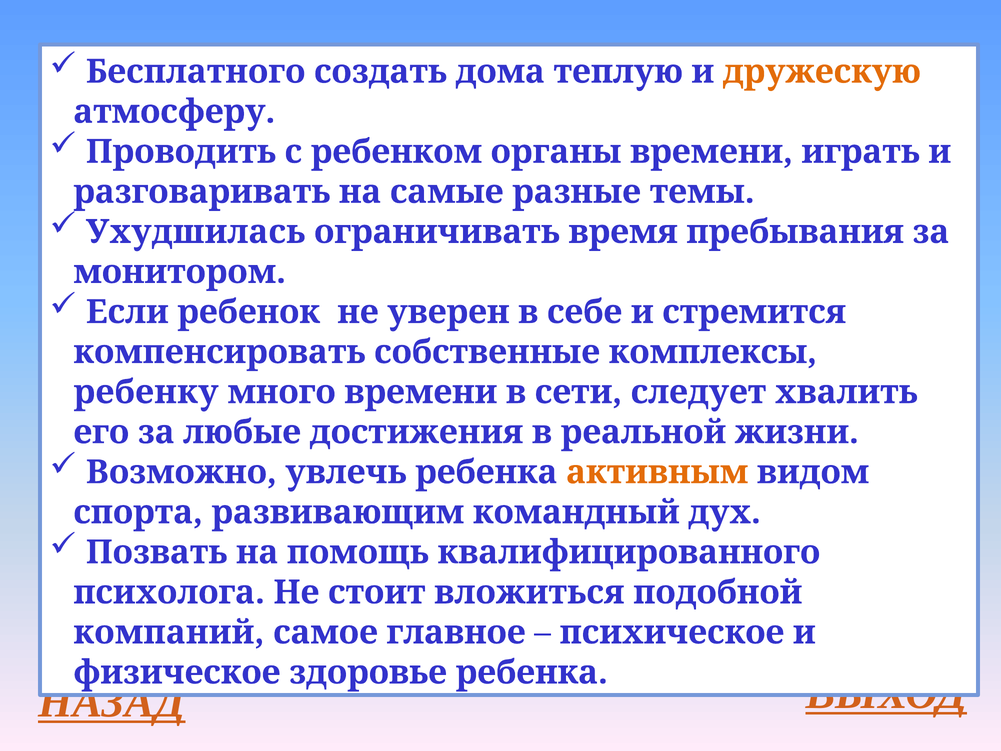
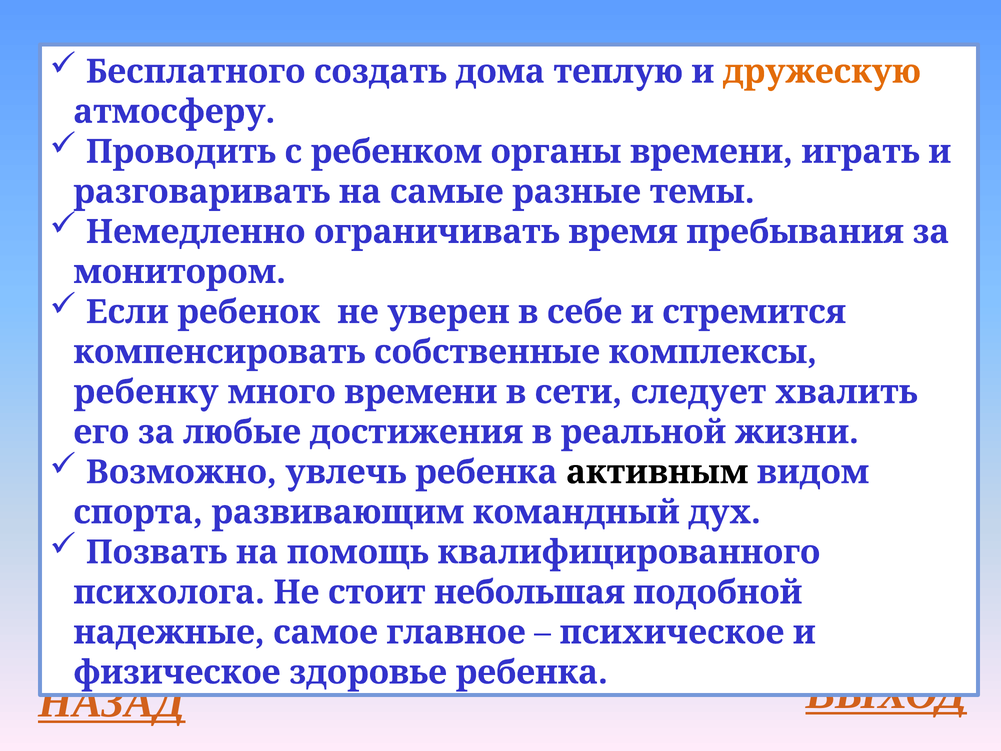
Ухудшилась: Ухудшилась -> Немедленно
активным colour: orange -> black
вложиться: вложиться -> небольшая
компаний: компаний -> надежные
